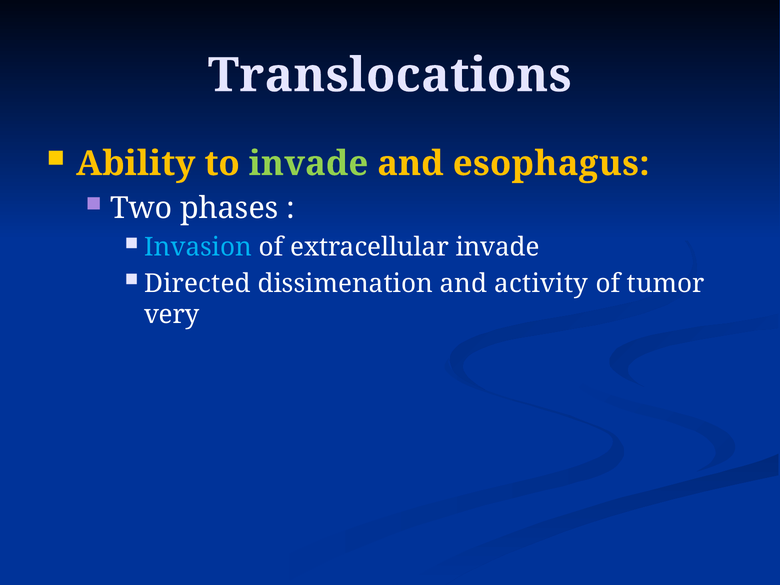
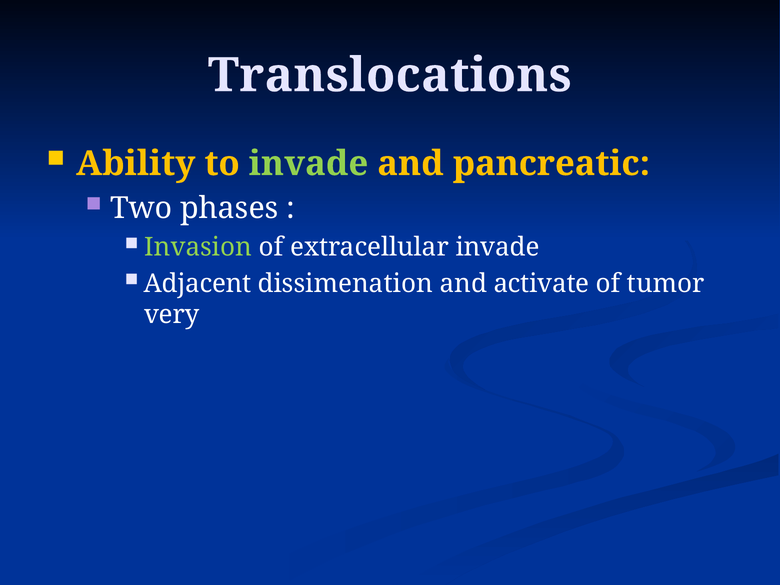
esophagus: esophagus -> pancreatic
Invasion colour: light blue -> light green
Directed: Directed -> Adjacent
activity: activity -> activate
